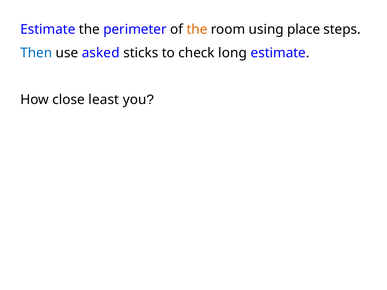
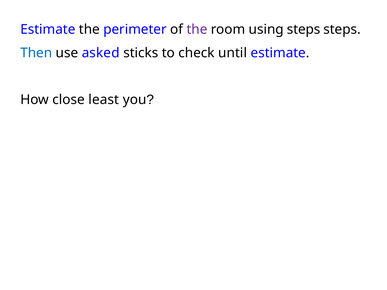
the at (197, 30) colour: orange -> purple
using place: place -> steps
long: long -> until
